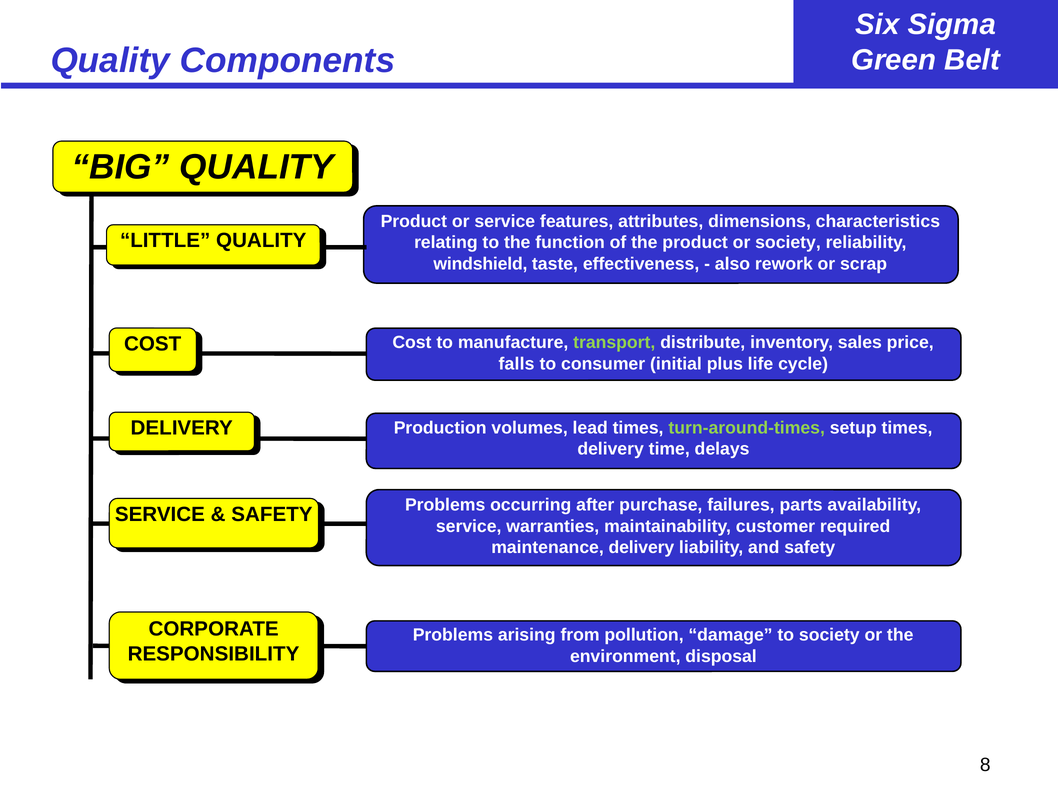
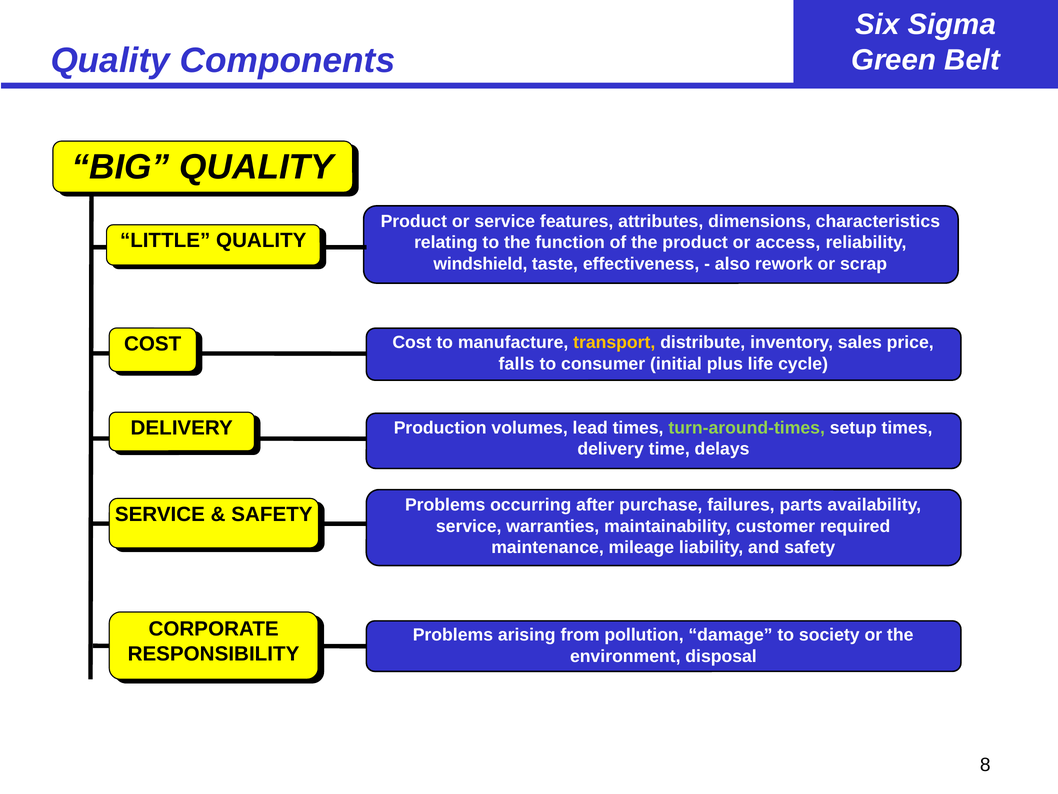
or society: society -> access
transport colour: light green -> yellow
maintenance delivery: delivery -> mileage
